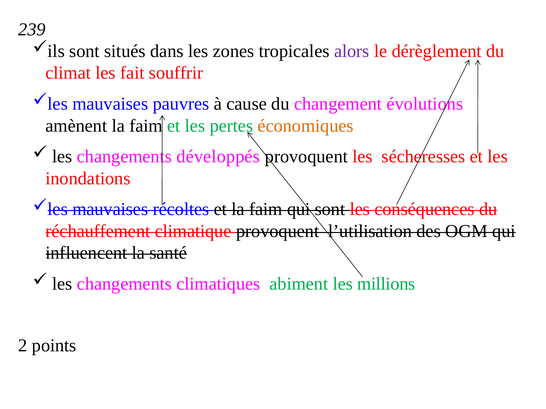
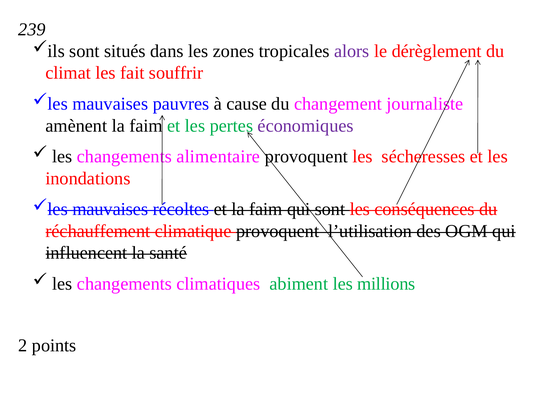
évolutions: évolutions -> journaliste
économiques colour: orange -> purple
développés: développés -> alimentaire
